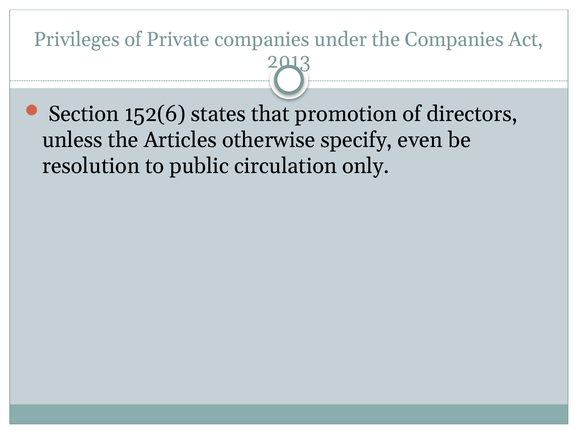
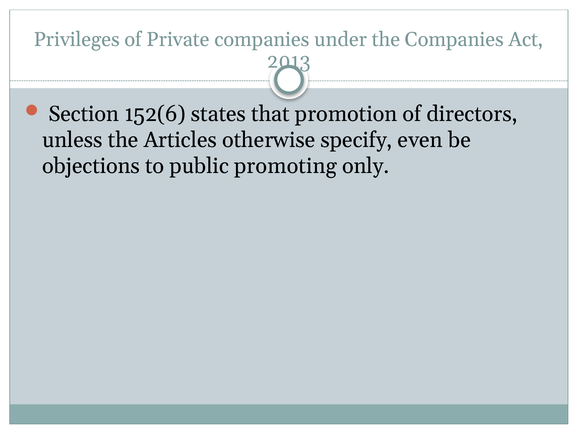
resolution: resolution -> objections
circulation: circulation -> promoting
